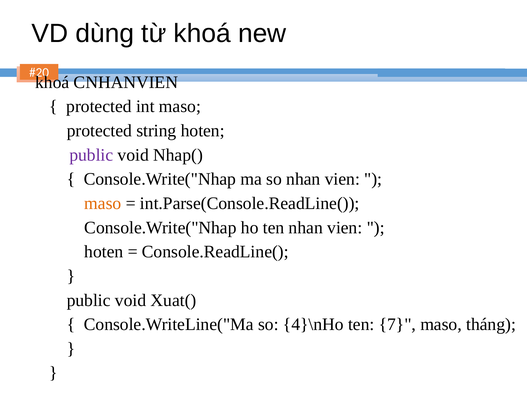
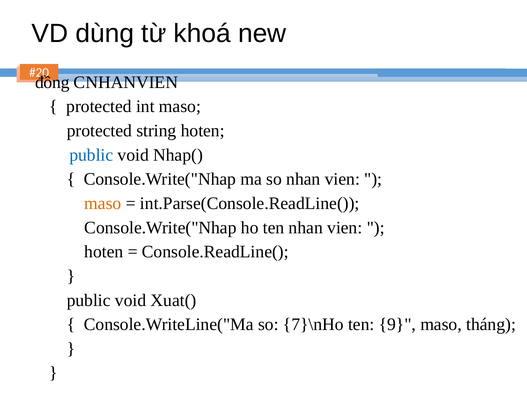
khoá at (52, 82): khoá -> đồng
public at (91, 155) colour: purple -> blue
4}\nHo: 4}\nHo -> 7}\nHo
7: 7 -> 9
